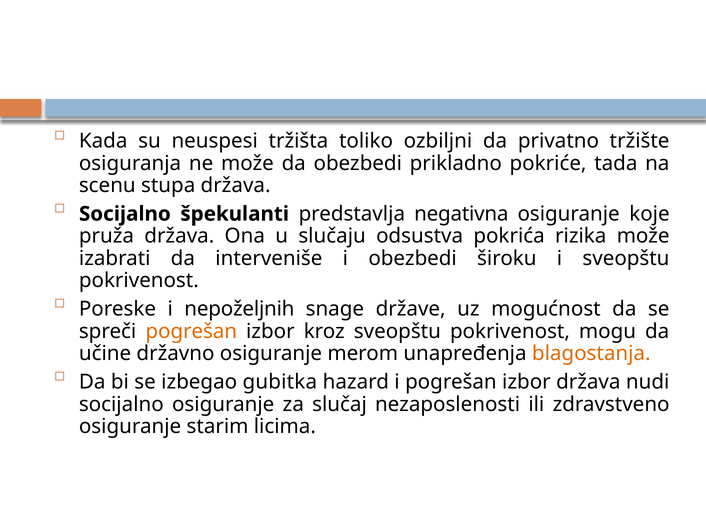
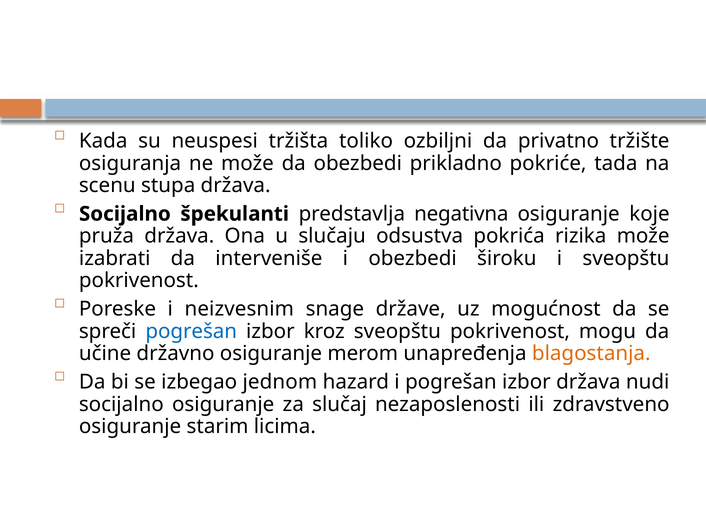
nepoželjnih: nepoželjnih -> neizvesnim
pogrešan at (191, 331) colour: orange -> blue
gubitka: gubitka -> jednom
